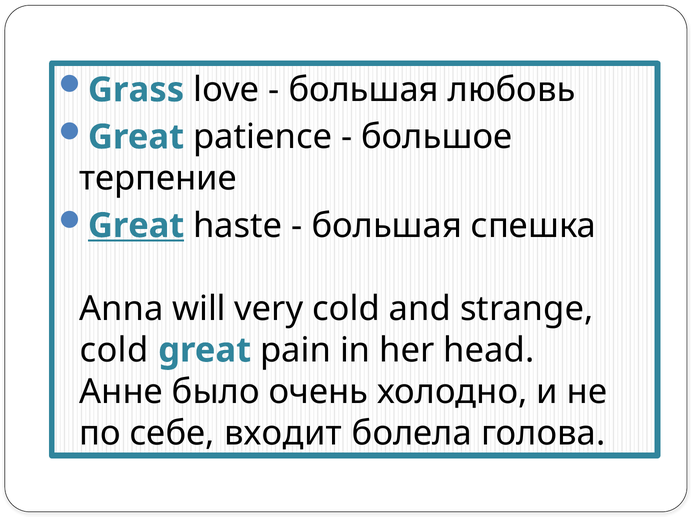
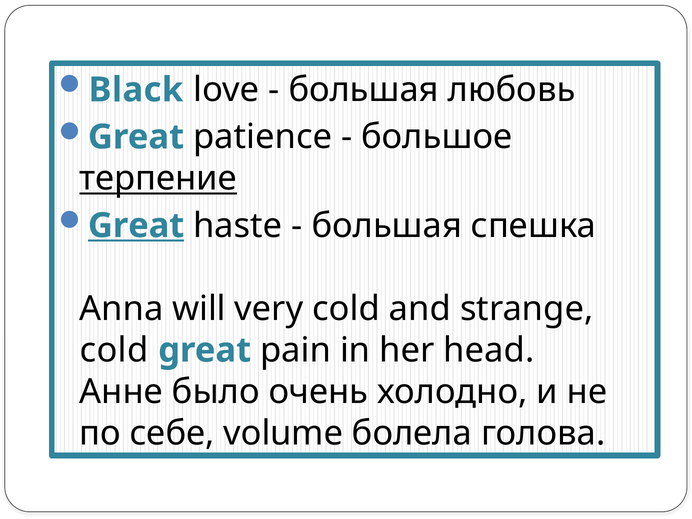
Grass: Grass -> Black
терпение underline: none -> present
входит: входит -> volume
